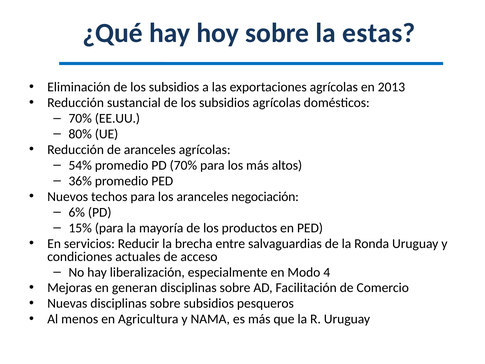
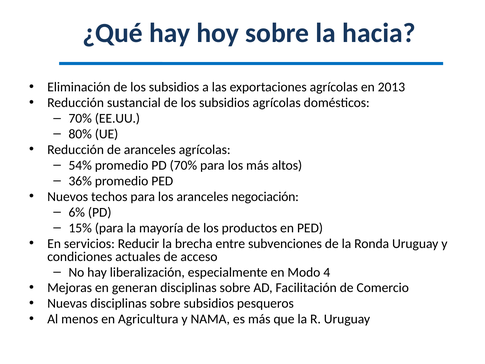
estas: estas -> hacia
salvaguardias: salvaguardias -> subvenciones
